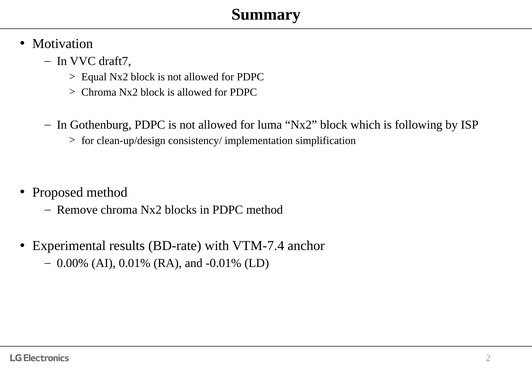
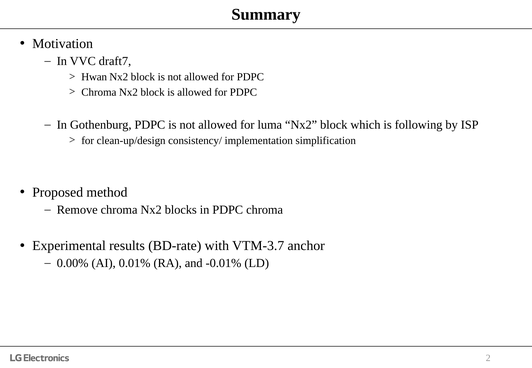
Equal: Equal -> Hwan
PDPC method: method -> chroma
VTM-7.4: VTM-7.4 -> VTM-3.7
